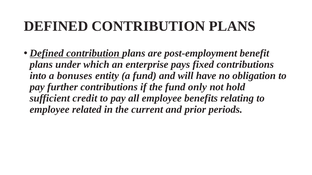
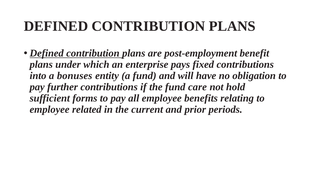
only: only -> care
credit: credit -> forms
